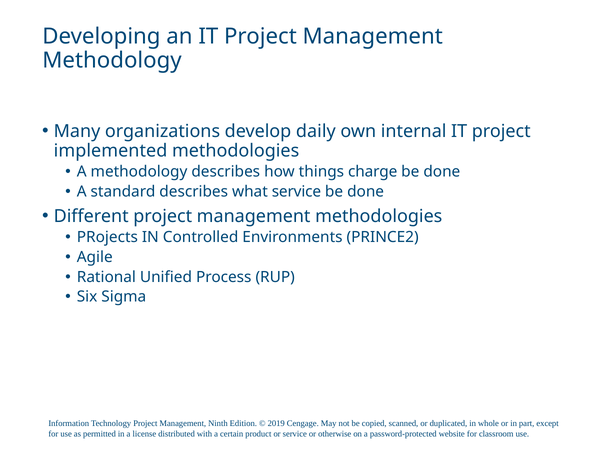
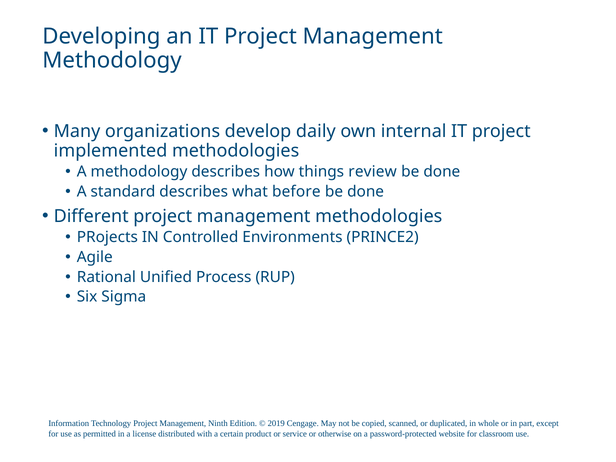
charge: charge -> review
what service: service -> before
